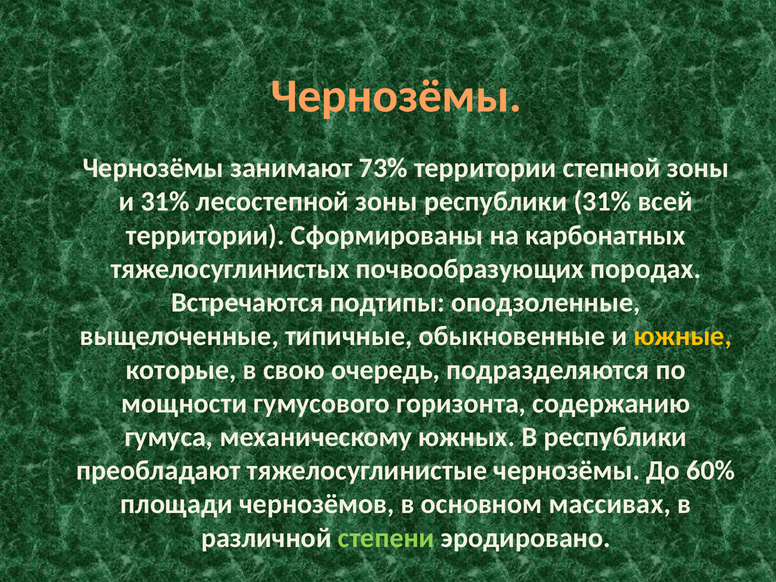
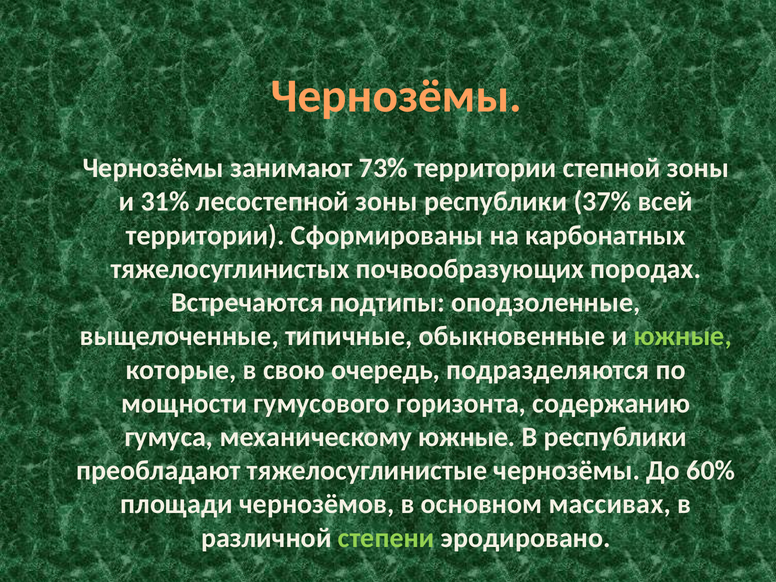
республики 31%: 31% -> 37%
южные at (683, 336) colour: yellow -> light green
механическому южных: южных -> южные
